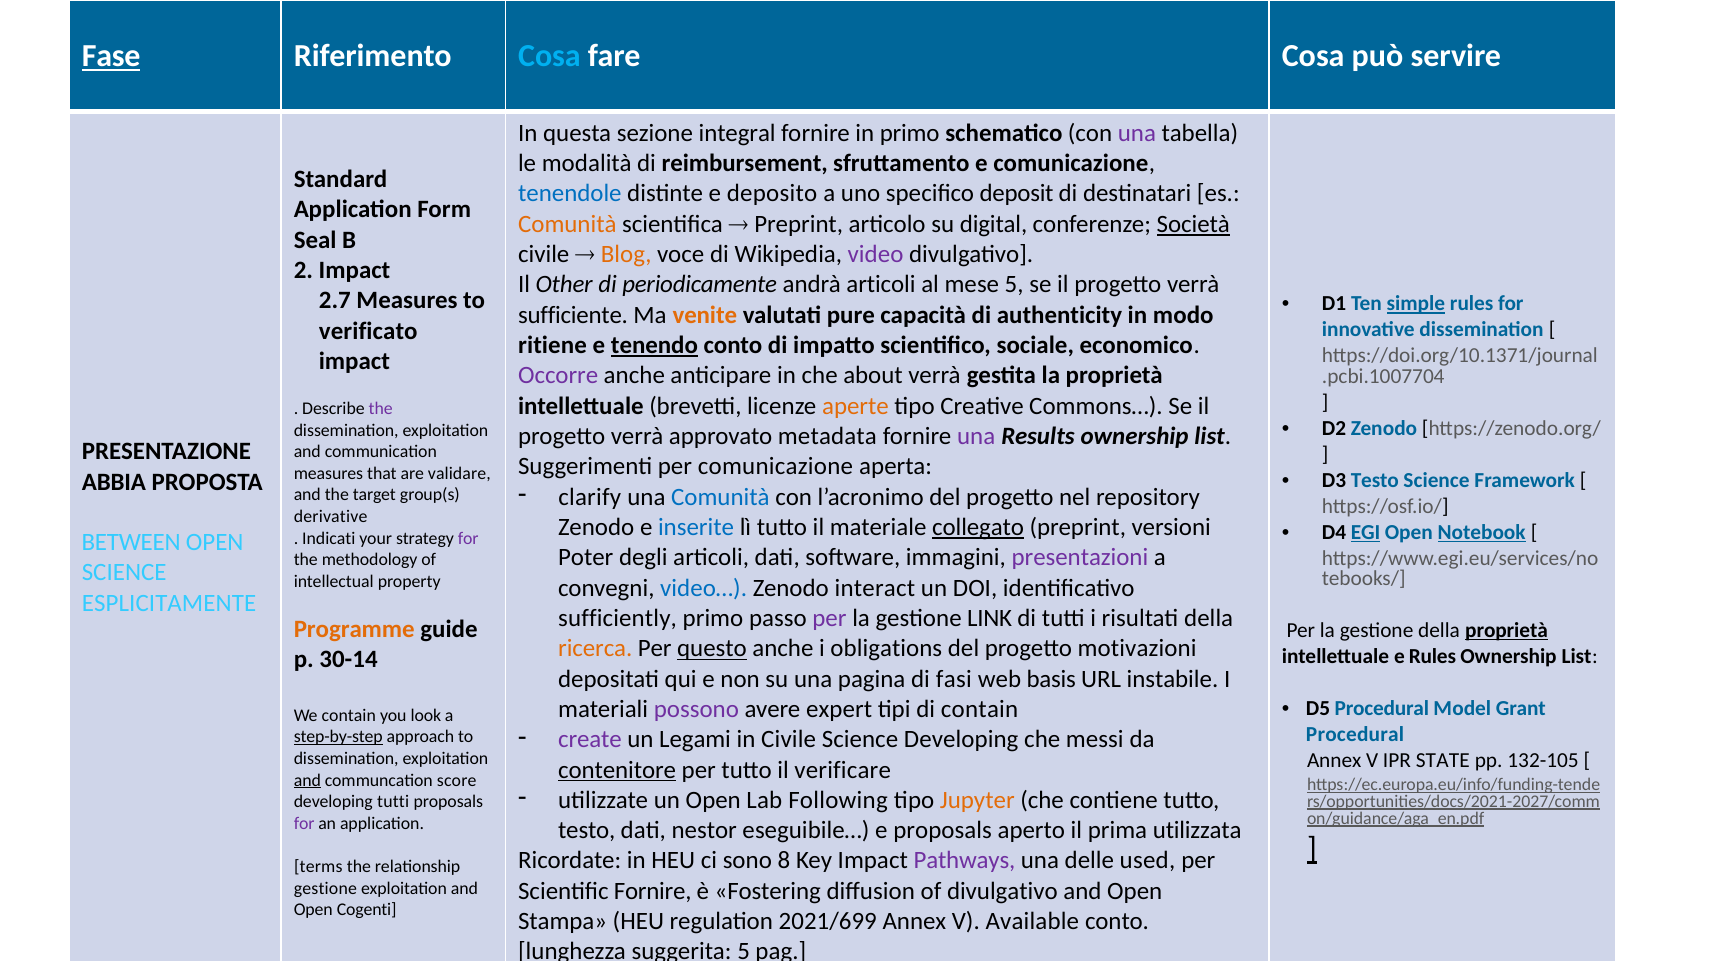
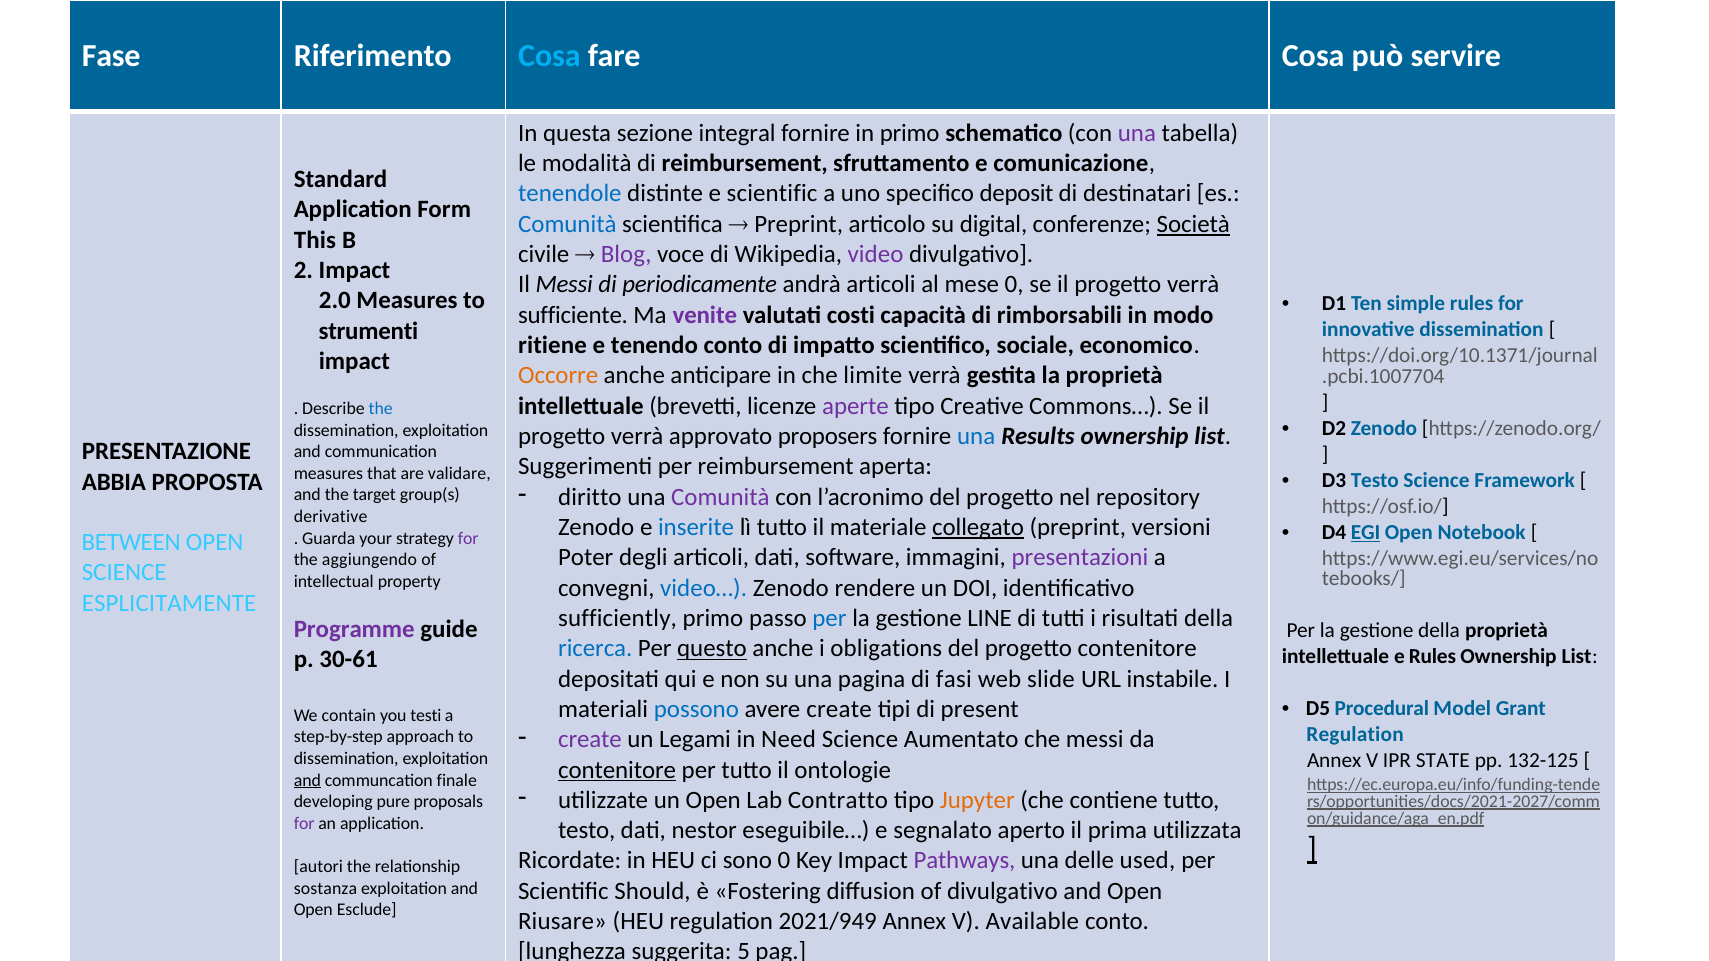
Fase underline: present -> none
e deposito: deposito -> scientific
Comunità at (567, 224) colour: orange -> blue
Seal: Seal -> This
Blog colour: orange -> purple
Il Other: Other -> Messi
mese 5: 5 -> 0
2.7: 2.7 -> 2.0
simple underline: present -> none
venite colour: orange -> purple
pure: pure -> costi
authenticity: authenticity -> rimborsabili
verificato: verificato -> strumenti
tenendo underline: present -> none
Occorre colour: purple -> orange
about: about -> limite
aperte colour: orange -> purple
the at (381, 409) colour: purple -> blue
metadata: metadata -> proposers
una at (976, 436) colour: purple -> blue
per comunicazione: comunicazione -> reimbursement
clarify: clarify -> diritto
Comunità at (720, 497) colour: blue -> purple
Notebook underline: present -> none
Indicati: Indicati -> Guarda
methodology: methodology -> aggiungendo
interact: interact -> rendere
per at (829, 618) colour: purple -> blue
LINK: LINK -> LINE
Programme colour: orange -> purple
proprietà at (1507, 631) underline: present -> none
ricerca colour: orange -> blue
progetto motivazioni: motivazioni -> contenitore
30-14: 30-14 -> 30-61
basis: basis -> slide
possono colour: purple -> blue
avere expert: expert -> create
di contain: contain -> present
look: look -> testi
Procedural at (1355, 735): Procedural -> Regulation
in Civile: Civile -> Need
Science Developing: Developing -> Aumentato
step-by-step underline: present -> none
132-105: 132-105 -> 132-125
verificare: verificare -> ontologie
score: score -> finale
Following: Following -> Contratto
developing tutti: tutti -> pure
e proposals: proposals -> segnalato
sono 8: 8 -> 0
terms: terms -> autori
gestione at (325, 888): gestione -> sostanza
Scientific Fornire: Fornire -> Should
Cogenti: Cogenti -> Esclude
Stampa: Stampa -> Riusare
2021/699: 2021/699 -> 2021/949
